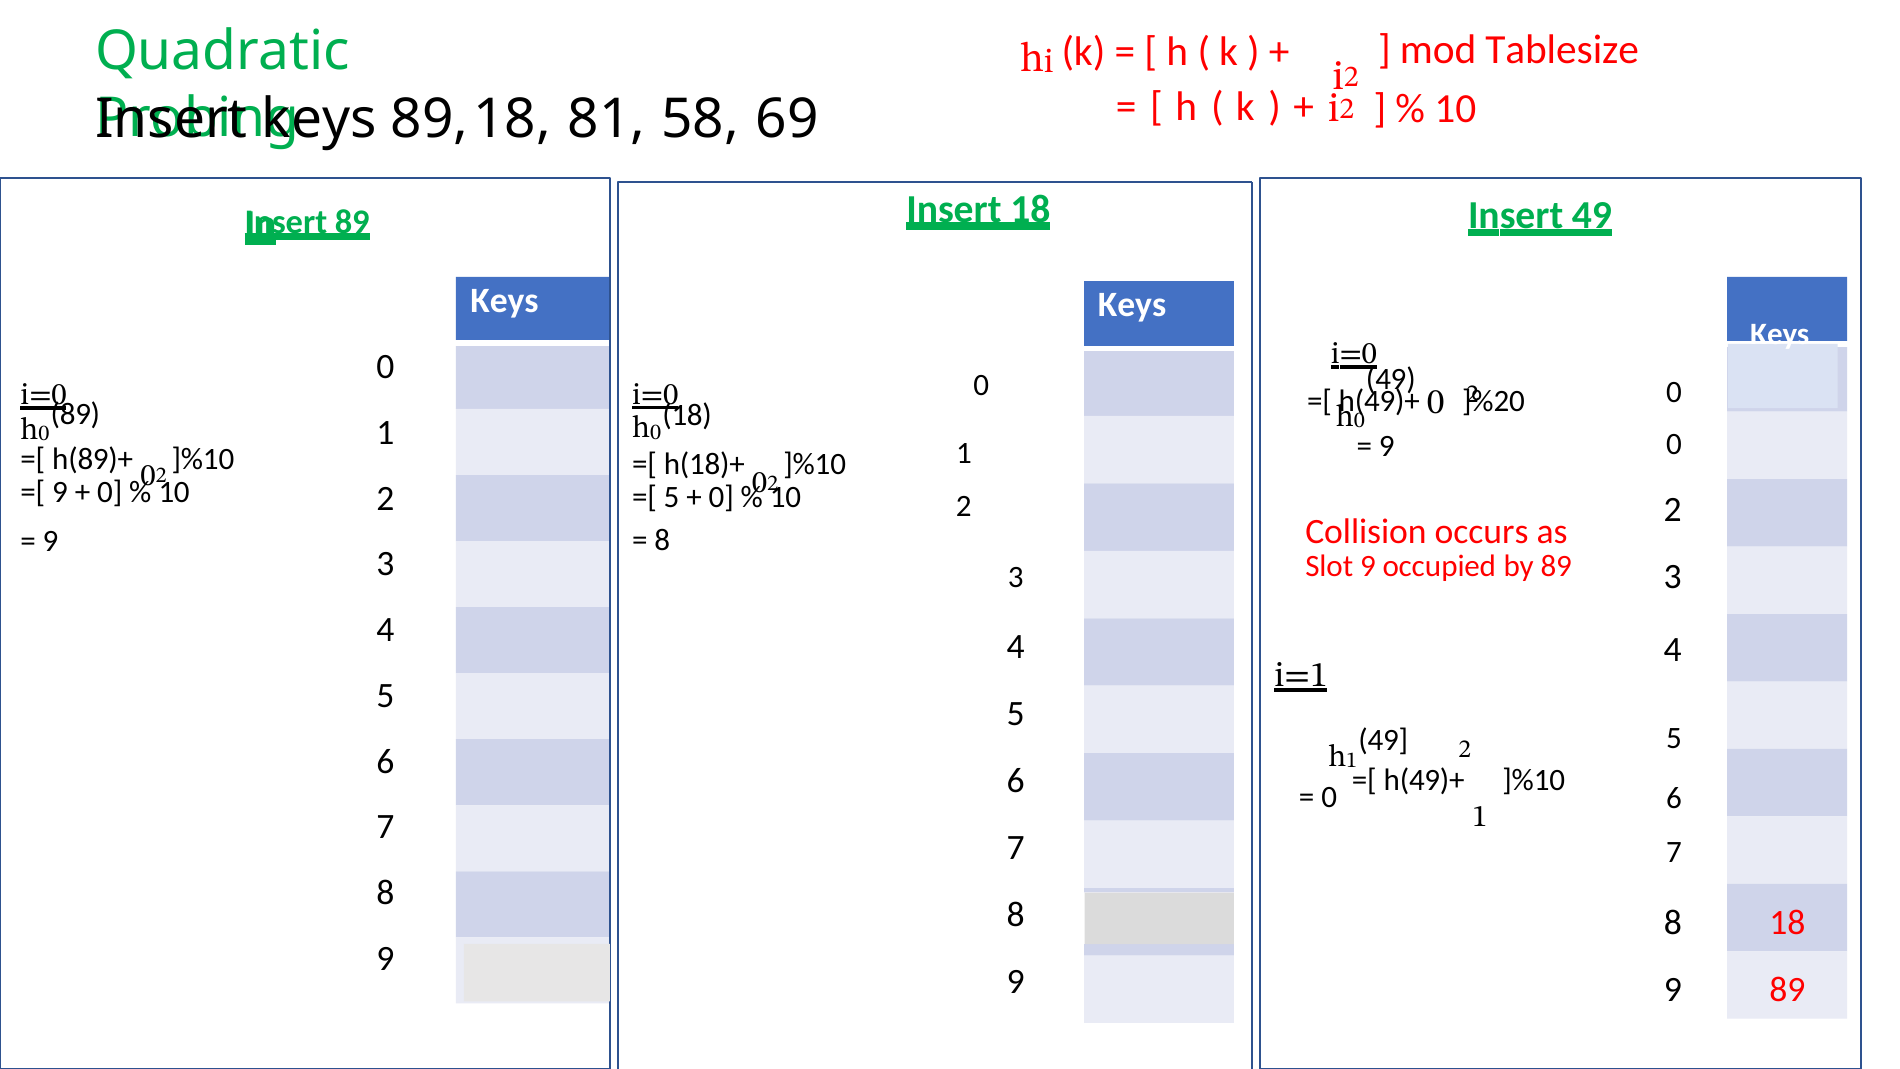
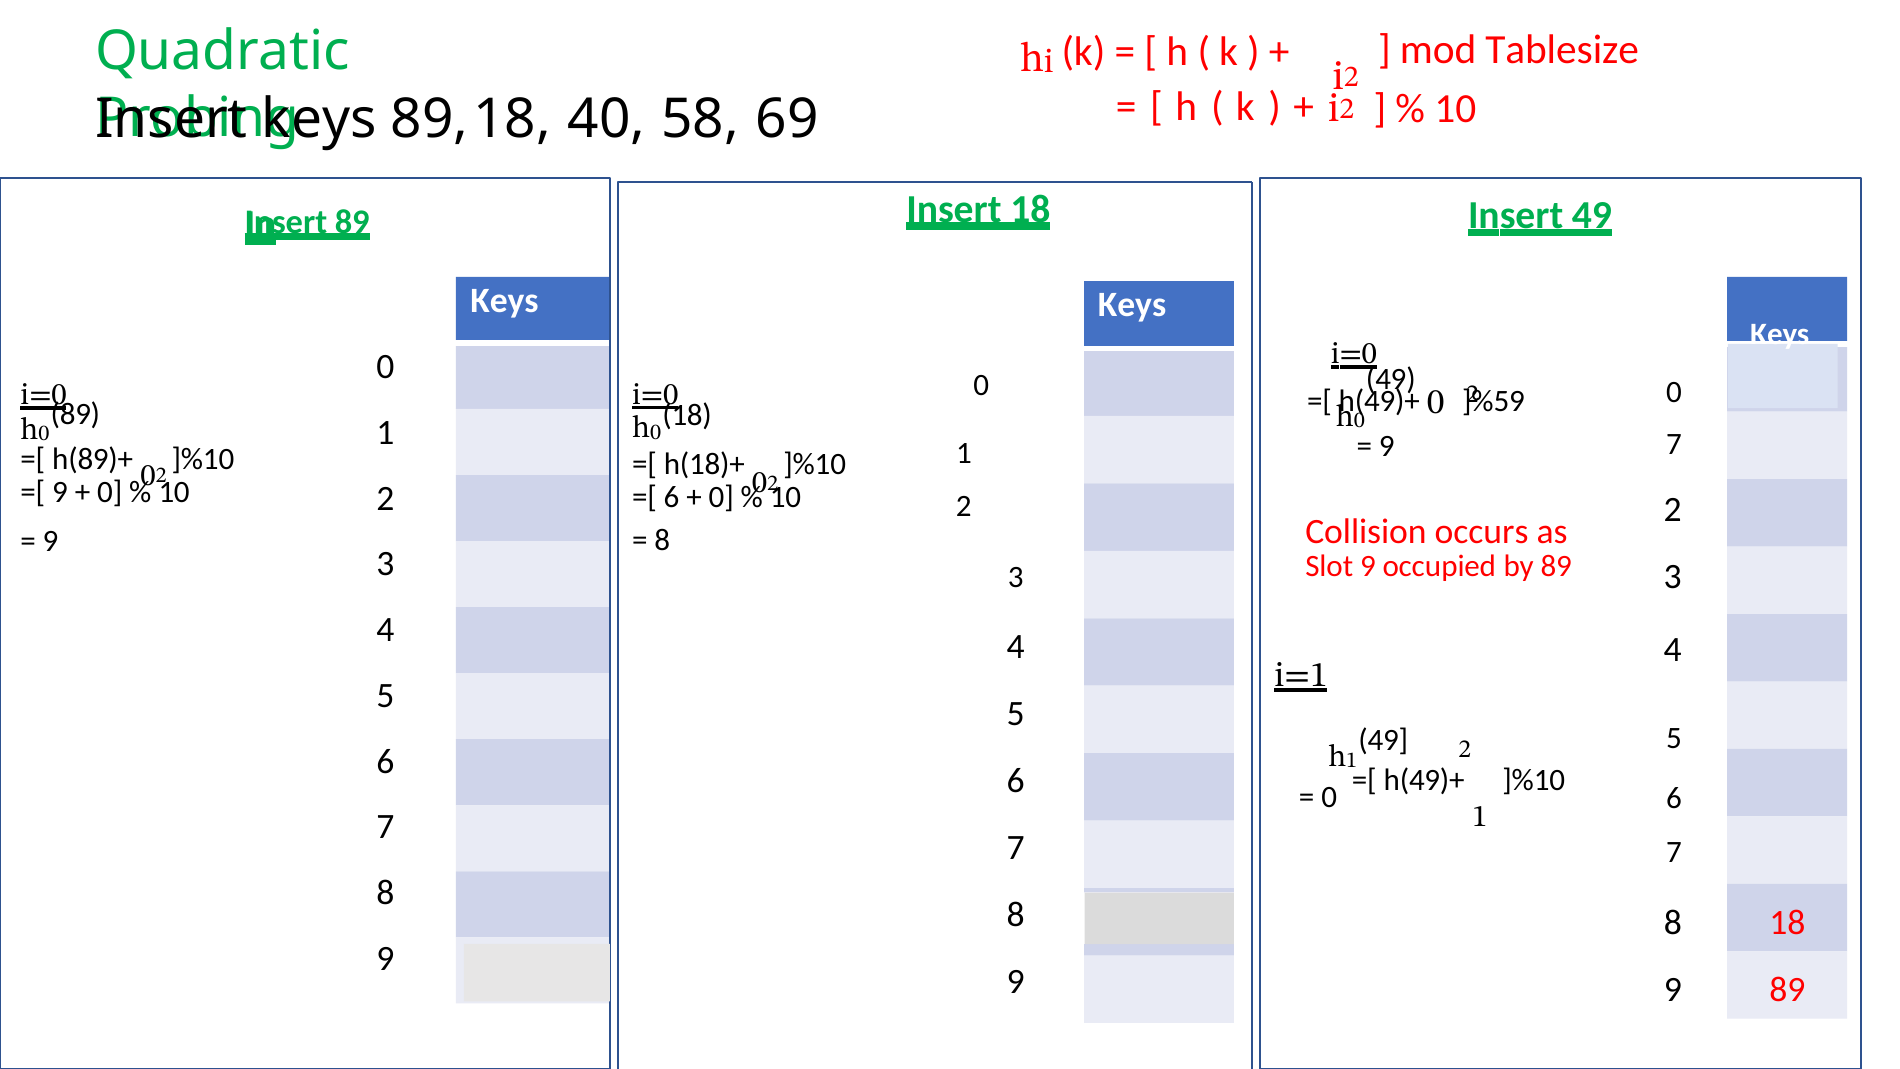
81: 81 -> 40
]%20: ]%20 -> ]%59
9 0: 0 -> 7
5 at (672, 497): 5 -> 6
